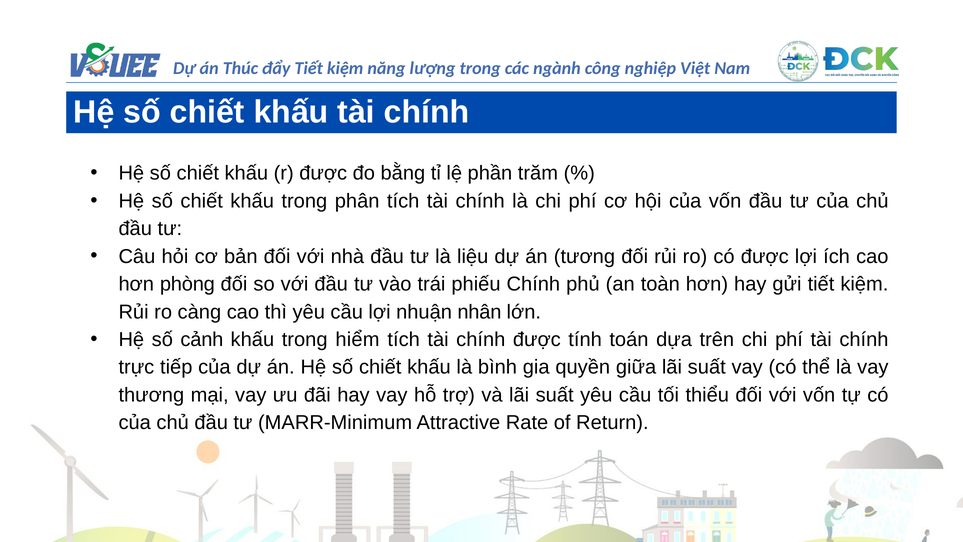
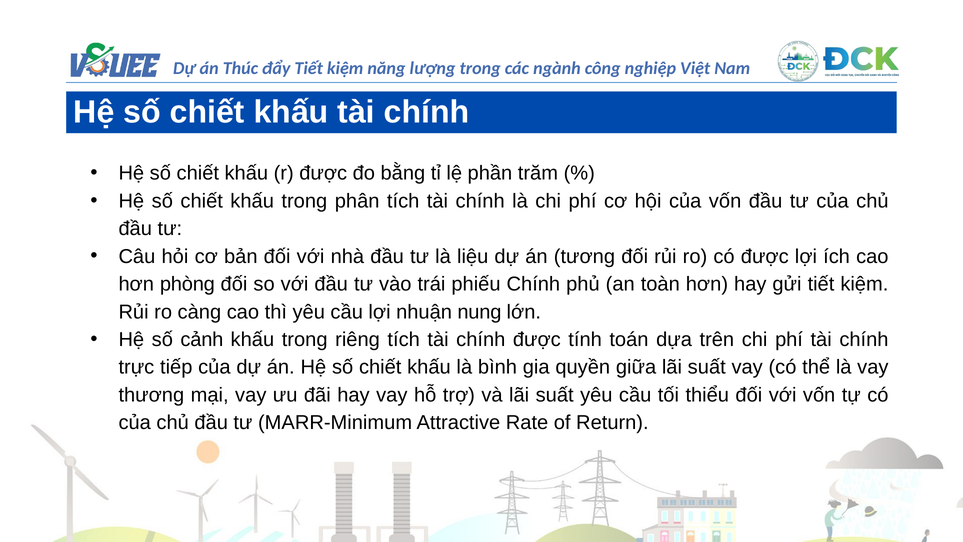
nhân: nhân -> nung
hiểm: hiểm -> riêng
